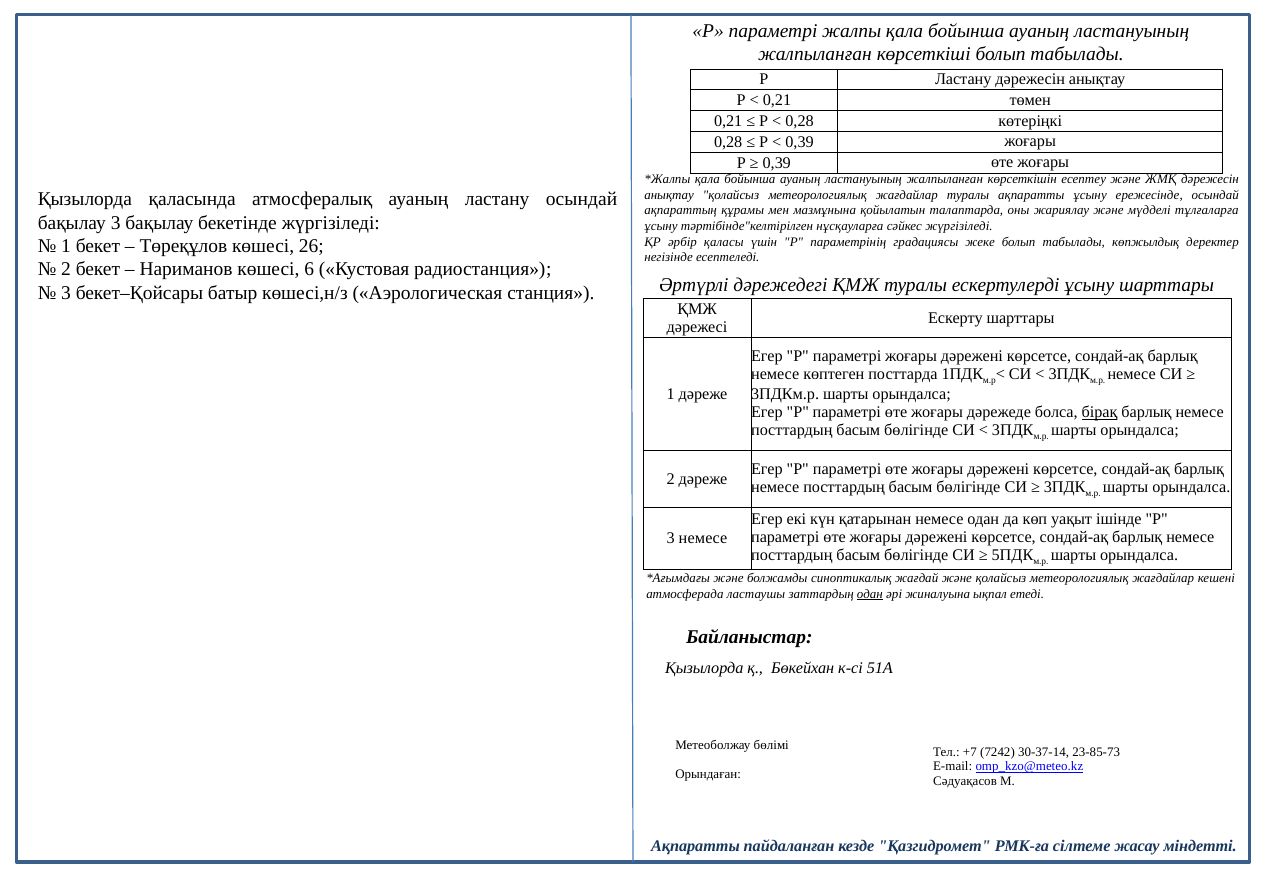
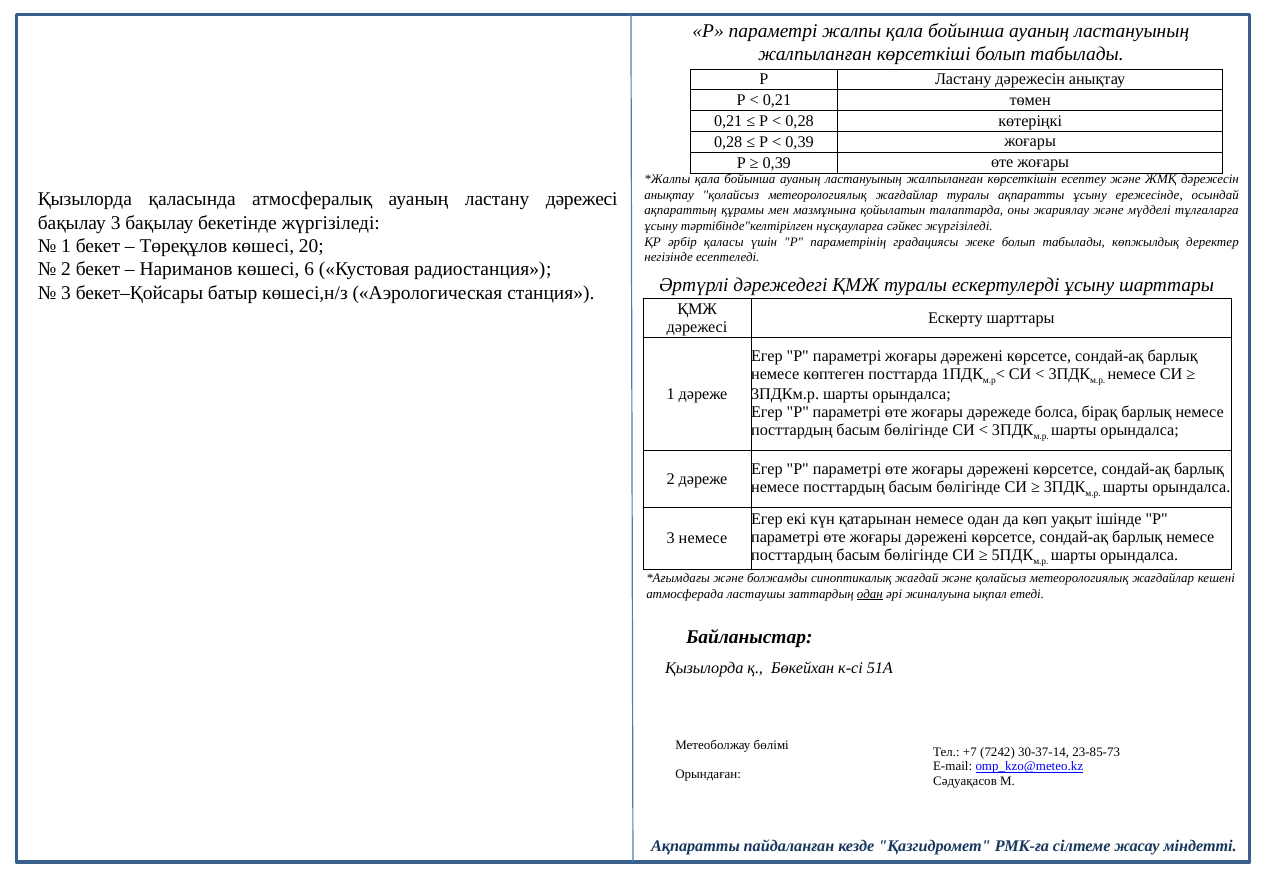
ластану осындай: осындай -> дәрежесі
26: 26 -> 20
бірақ underline: present -> none
